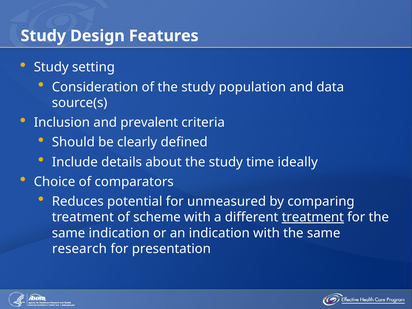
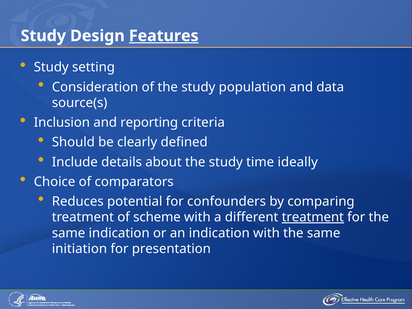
Features underline: none -> present
prevalent: prevalent -> reporting
unmeasured: unmeasured -> confounders
research: research -> initiation
